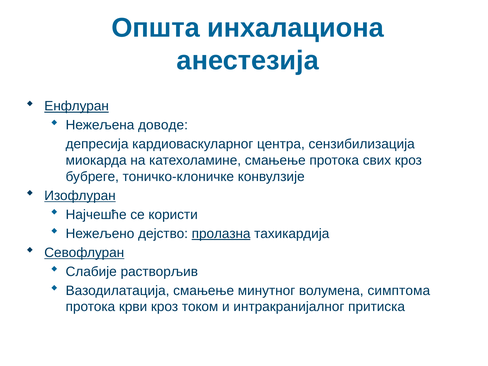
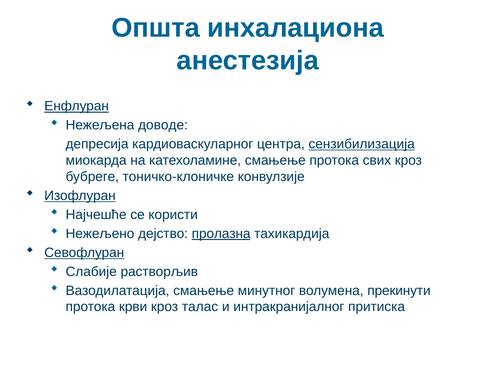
сензибилизација underline: none -> present
симптома: симптома -> прекинути
током: током -> талас
